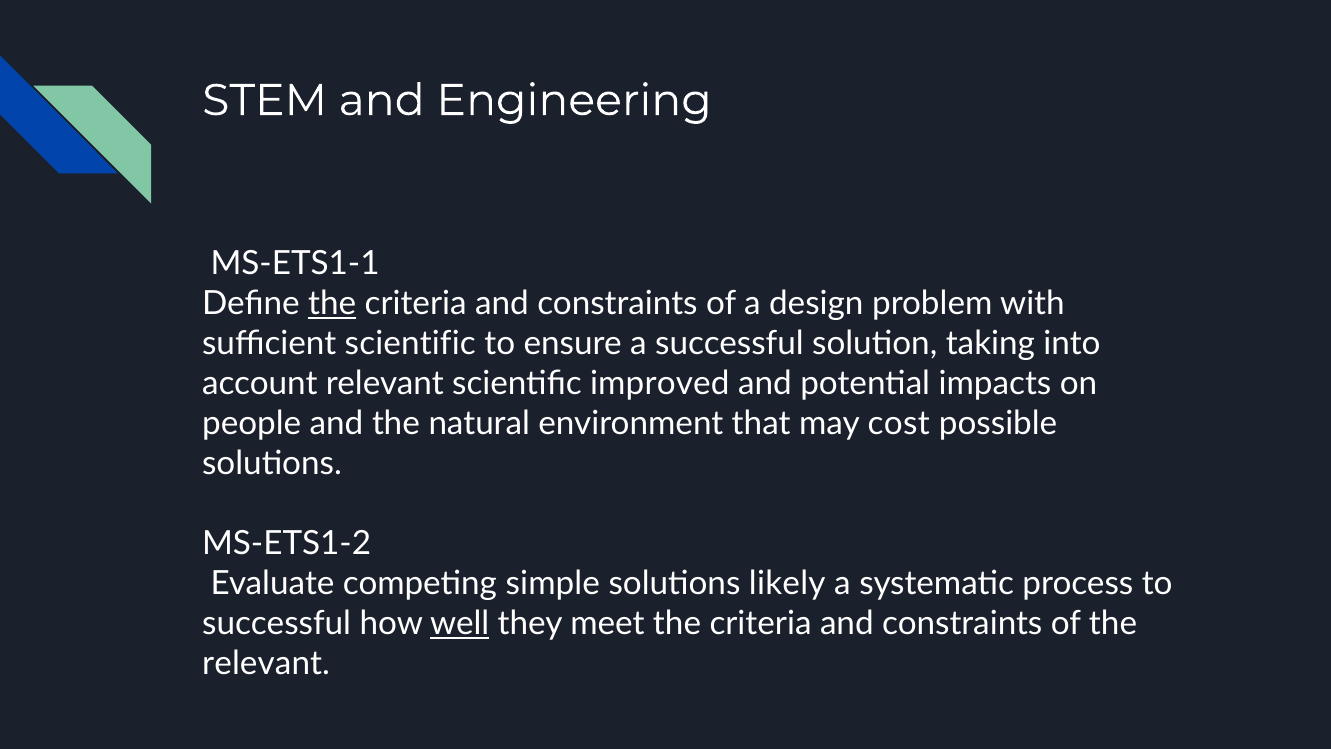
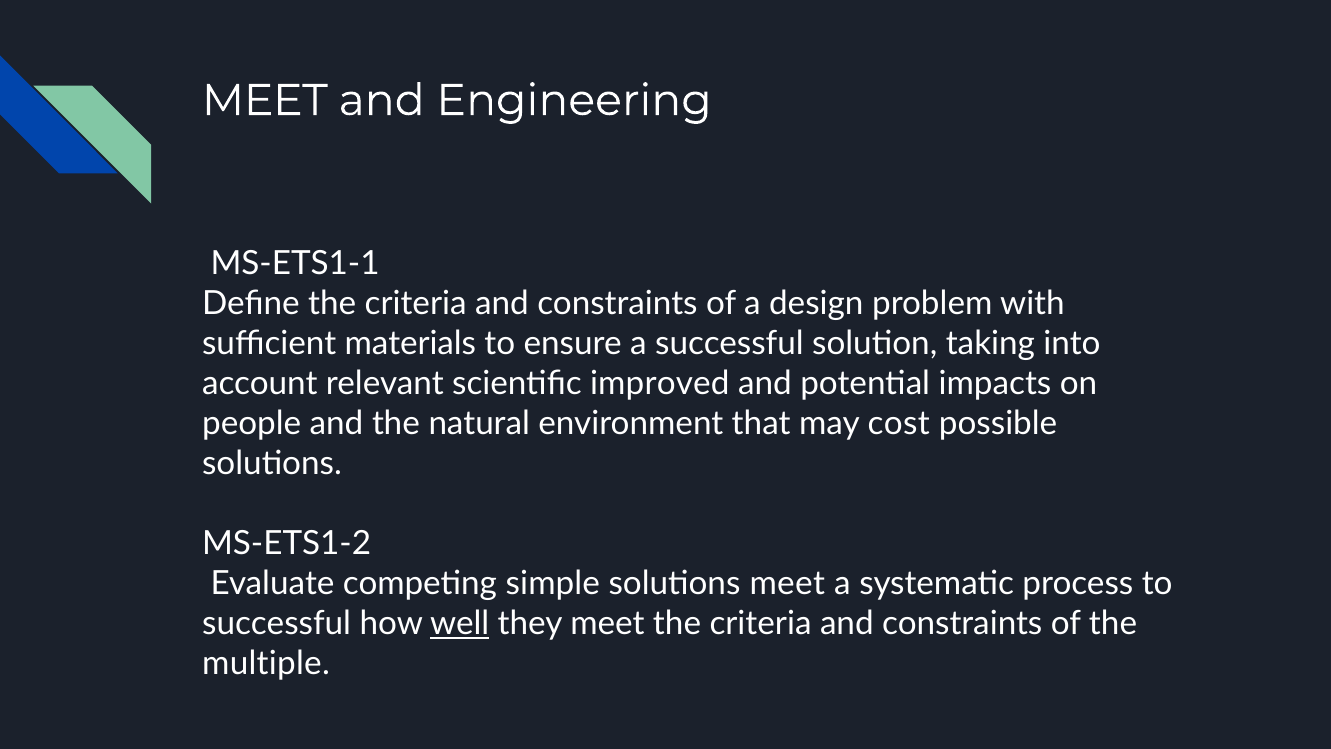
STEM at (265, 100): STEM -> MEET
the at (332, 304) underline: present -> none
sufficient scientific: scientific -> materials
solutions likely: likely -> meet
relevant at (266, 663): relevant -> multiple
